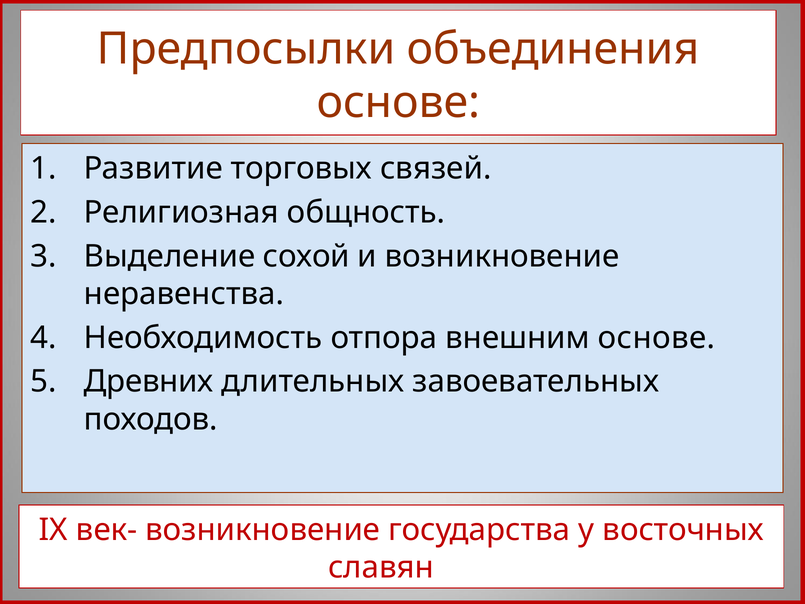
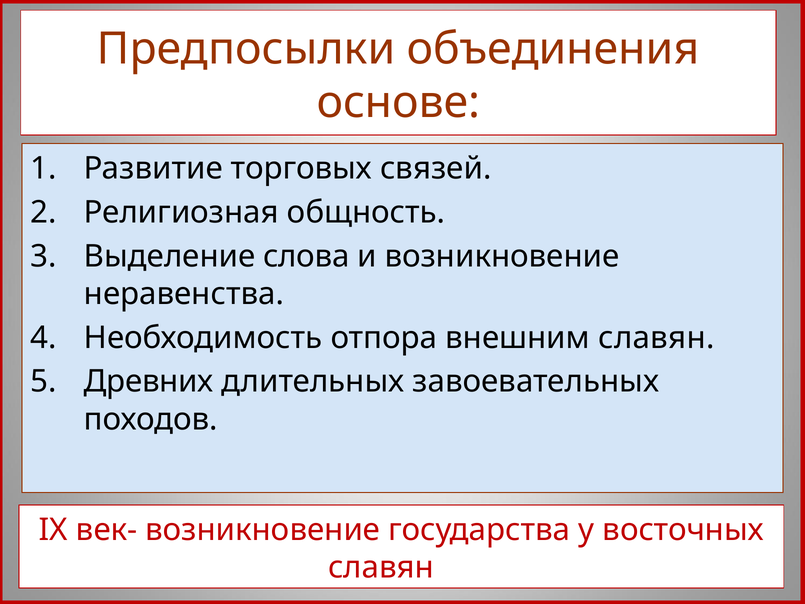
сохой: сохой -> слова
внешним основе: основе -> славян
